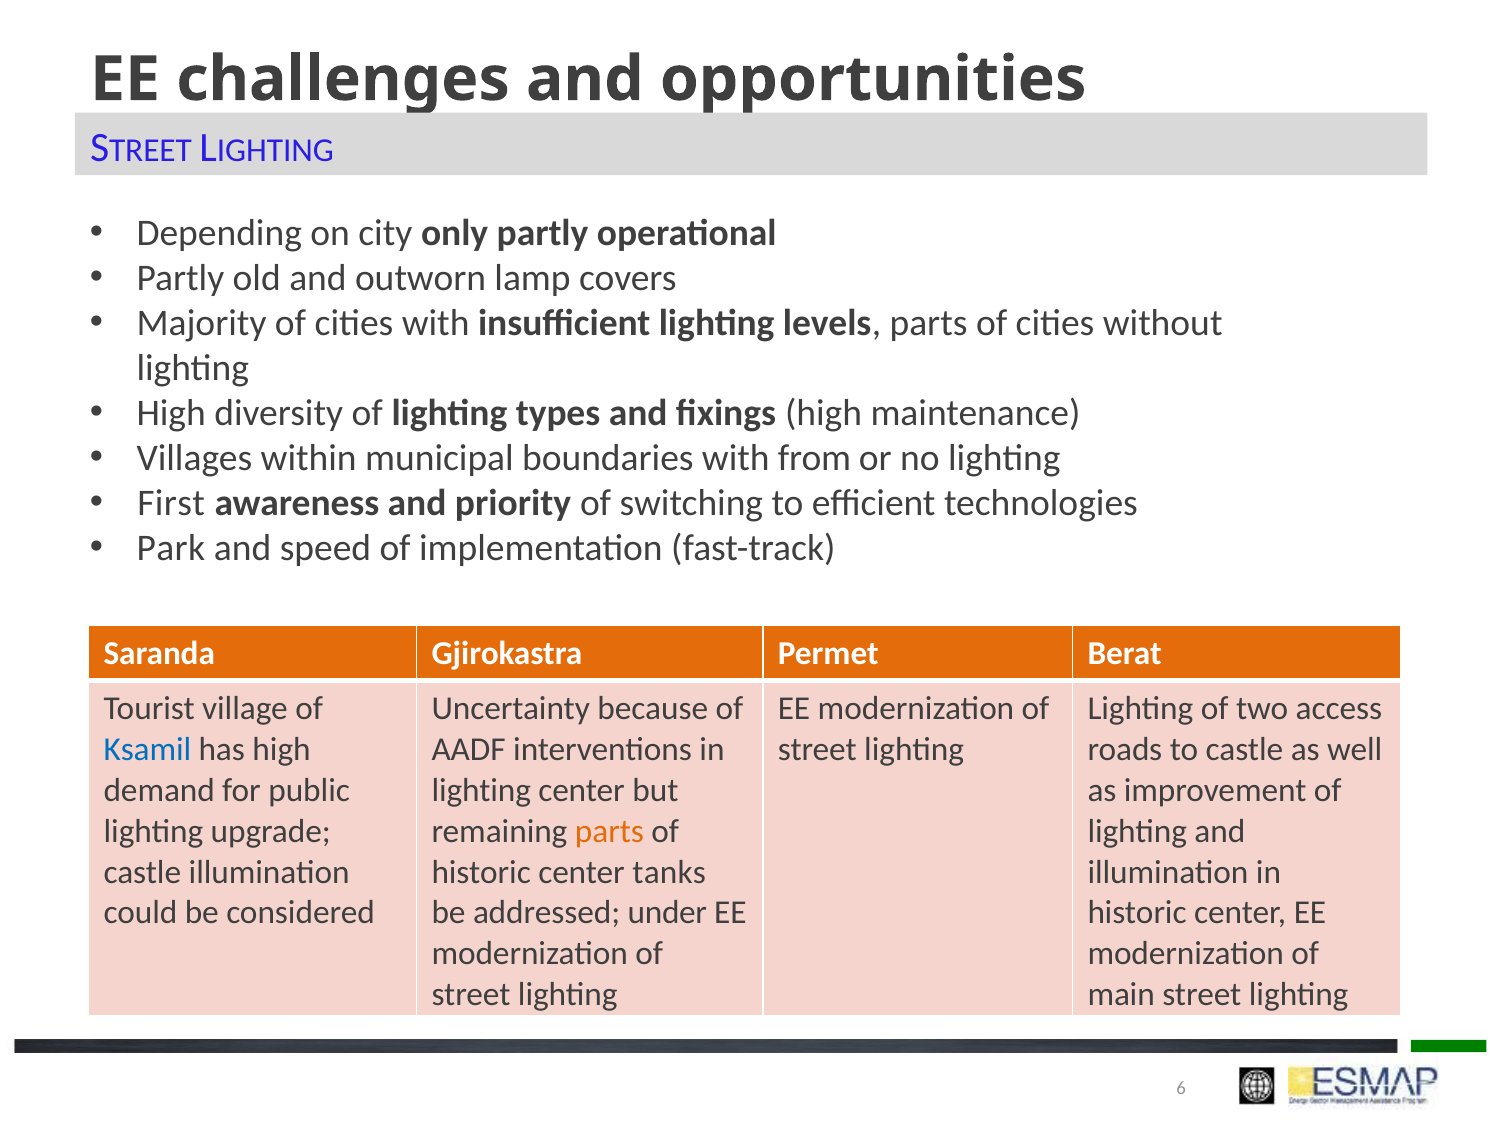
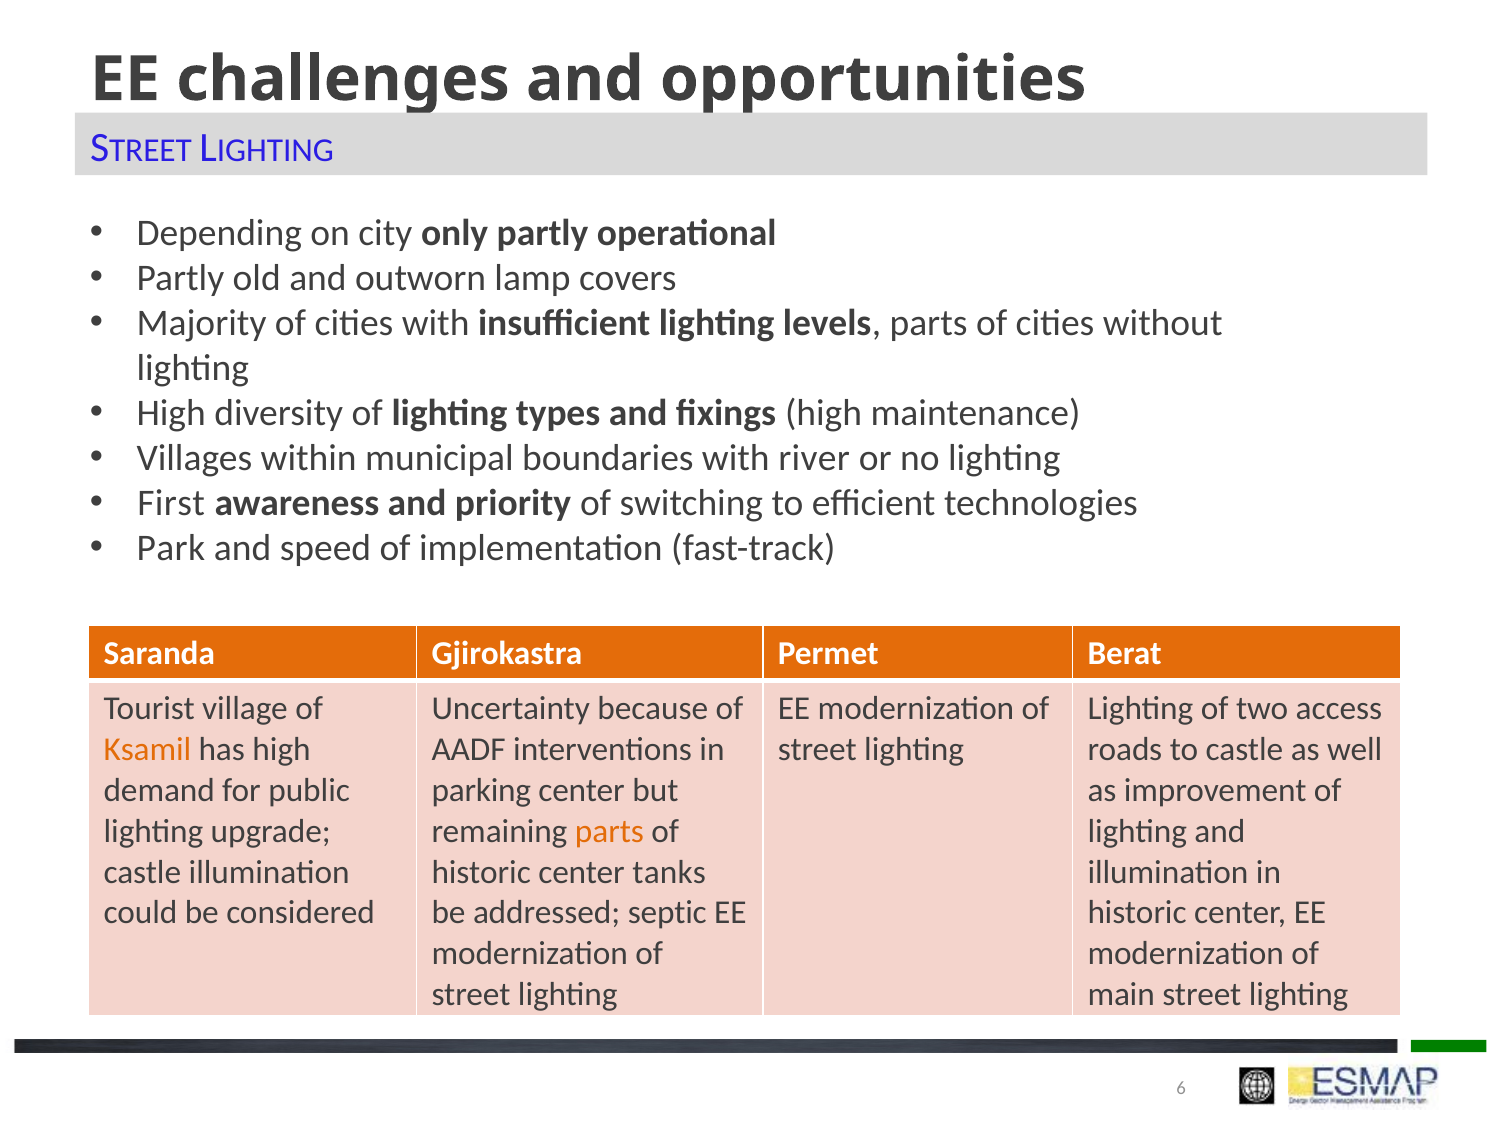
from: from -> river
Ksamil colour: blue -> orange
lighting at (481, 790): lighting -> parking
under: under -> septic
